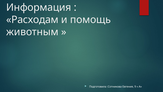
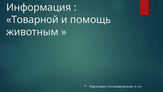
Расходам: Расходам -> Товарной
